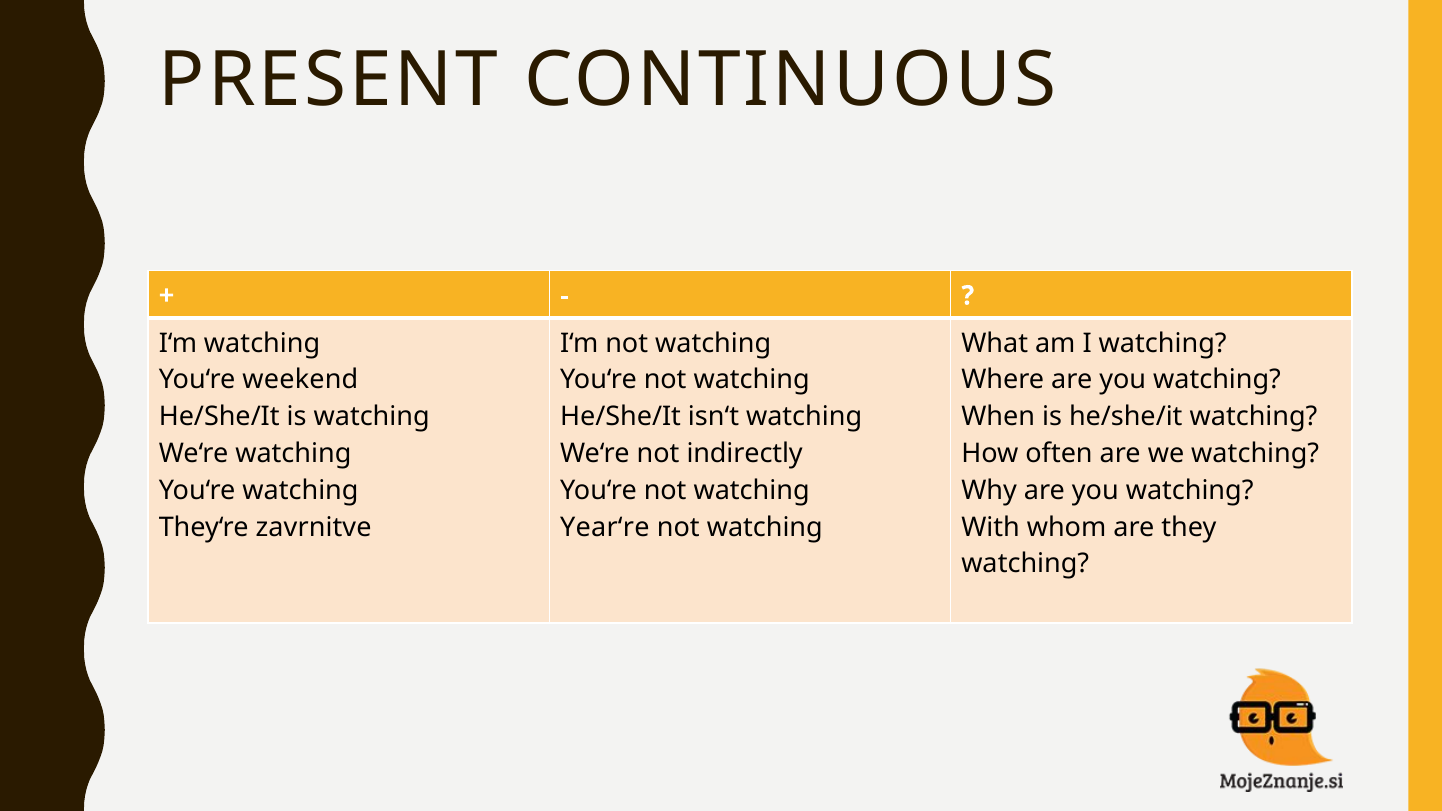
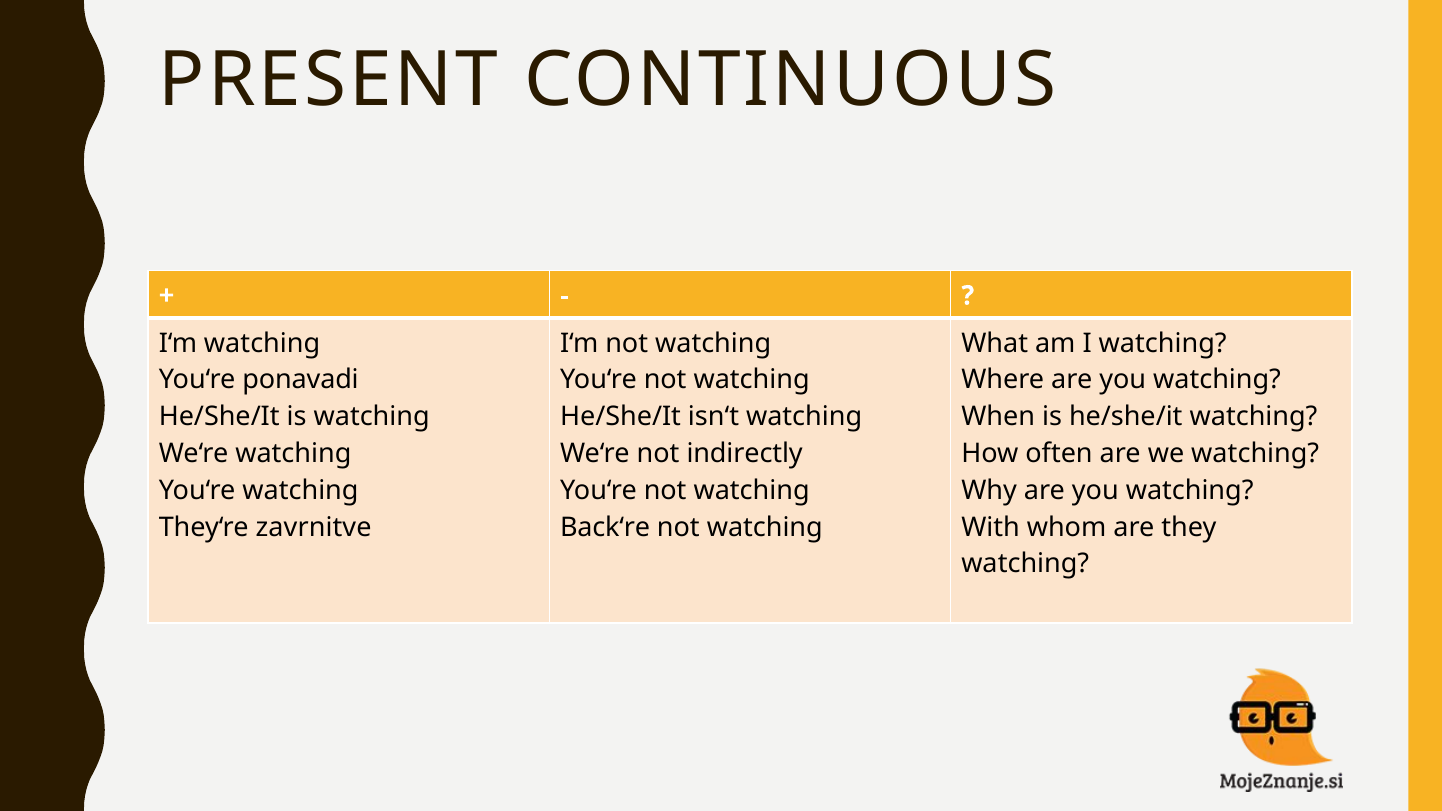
weekend: weekend -> ponavadi
Year‘re: Year‘re -> Back‘re
